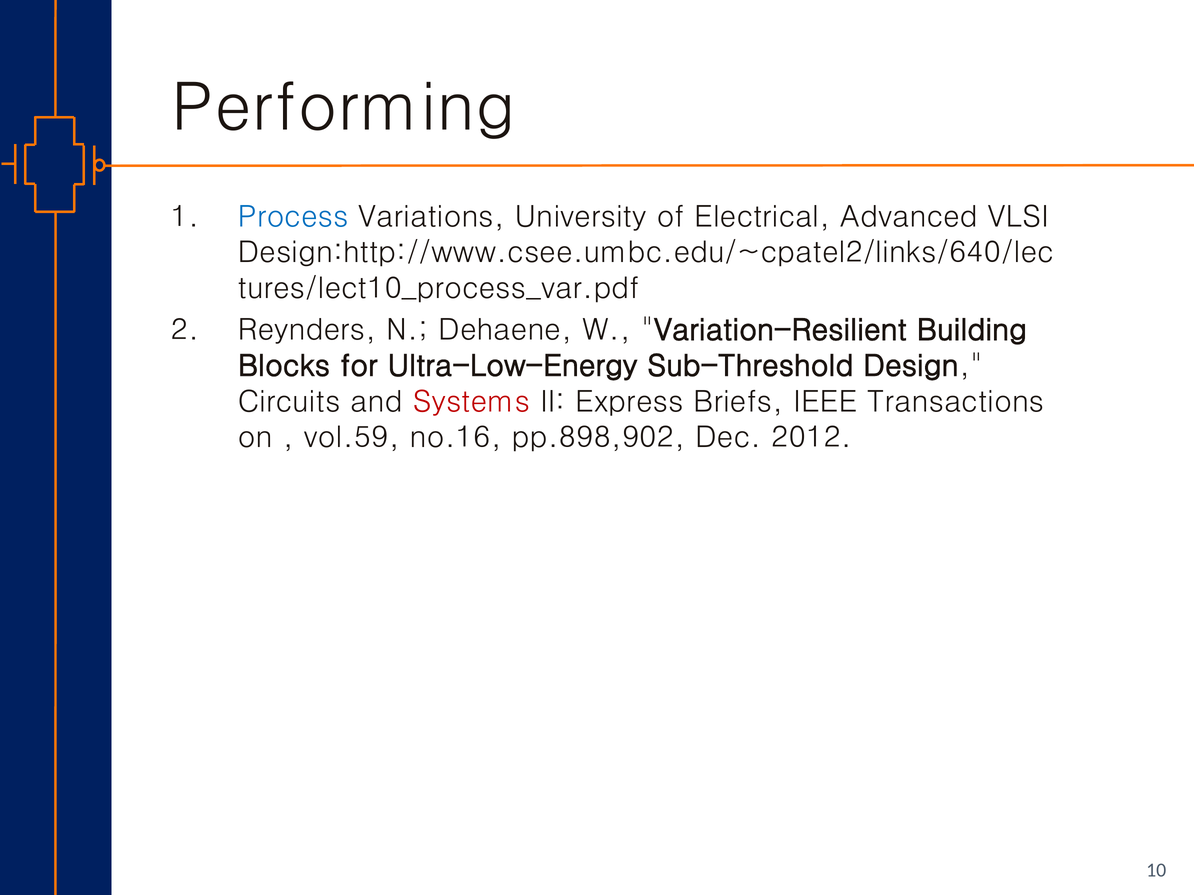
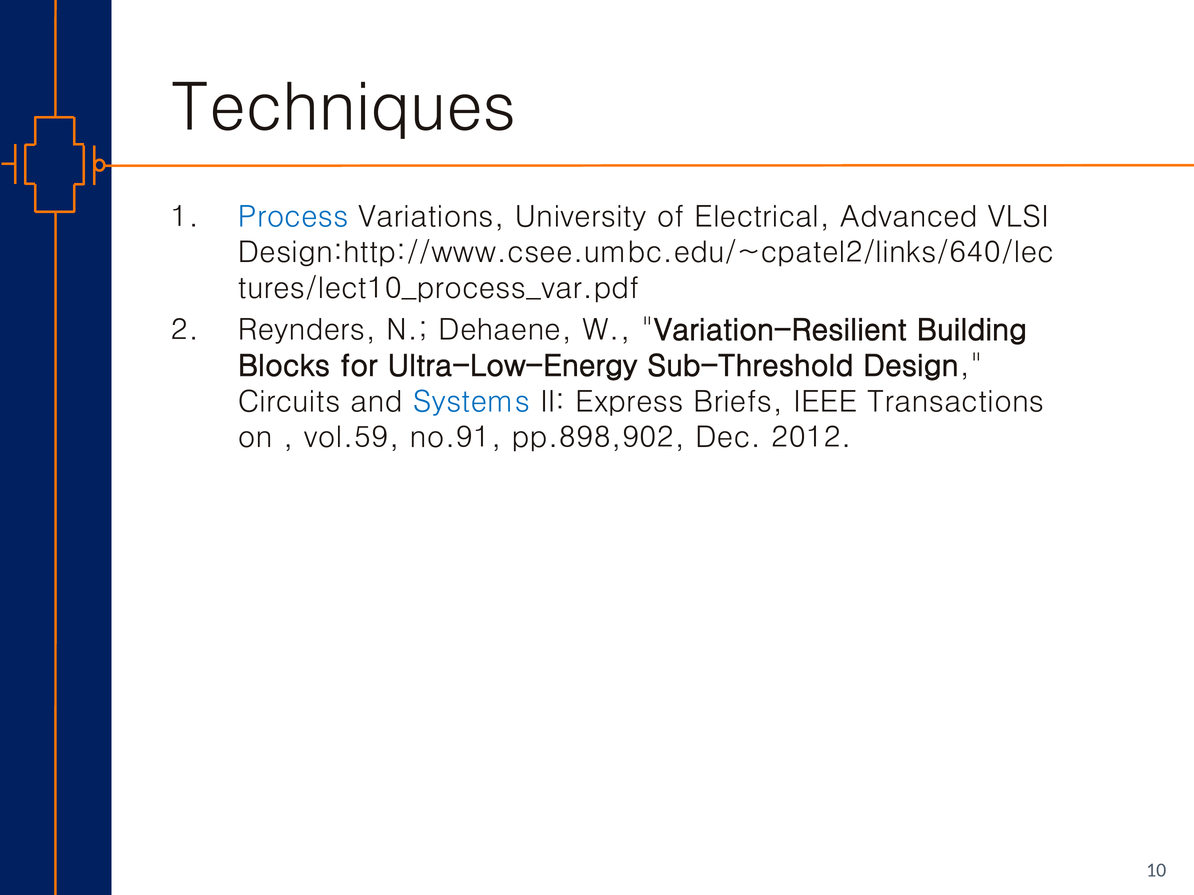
Performing: Performing -> Techniques
Systems colour: red -> blue
no.16: no.16 -> no.91
